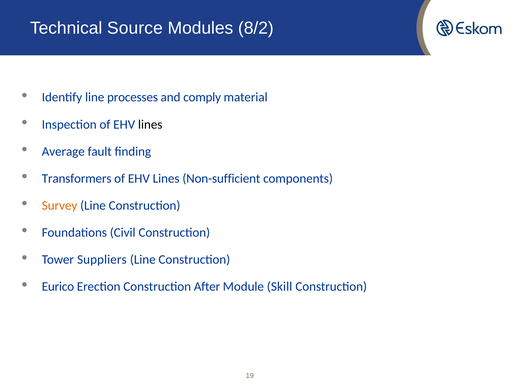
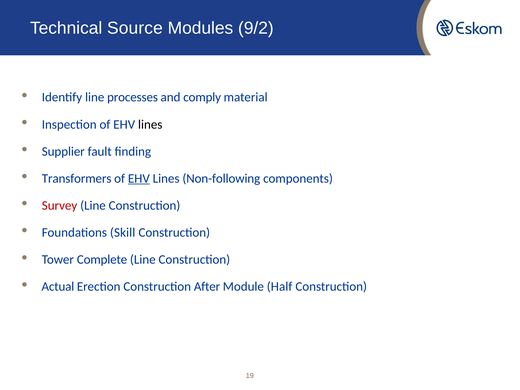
8/2: 8/2 -> 9/2
Average: Average -> Supplier
EHV at (139, 179) underline: none -> present
Non-sufficient: Non-sufficient -> Non-following
Survey colour: orange -> red
Civil: Civil -> Skill
Suppliers: Suppliers -> Complete
Eurico: Eurico -> Actual
Skill: Skill -> Half
